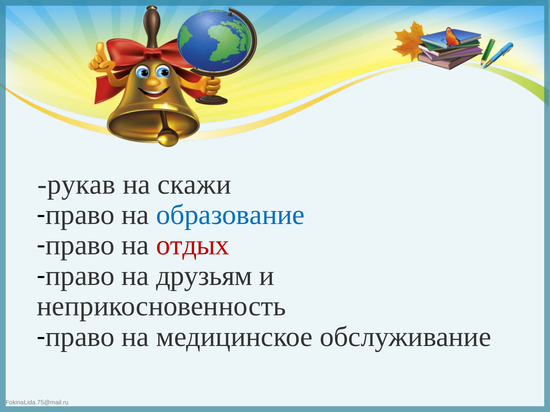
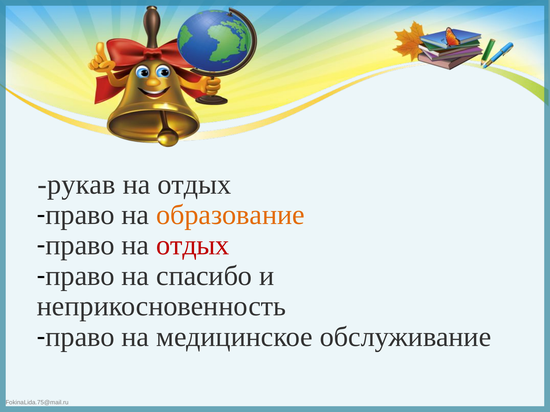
скажи at (194, 185): скажи -> отдых
образование colour: blue -> orange
друзьям: друзьям -> спасибо
